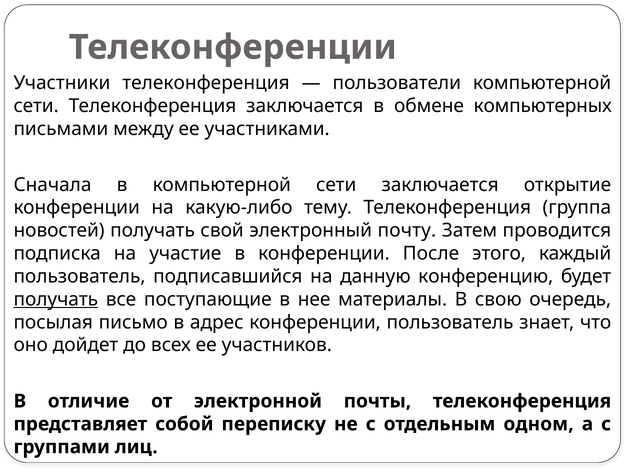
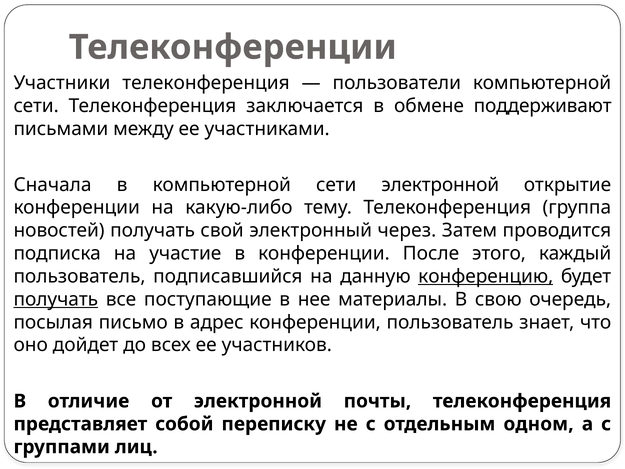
компьютерных: компьютерных -> поддерживают
сети заключается: заключается -> электронной
почту: почту -> через
конференцию underline: none -> present
